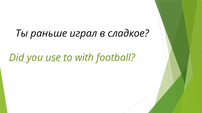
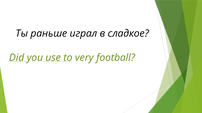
with: with -> very
